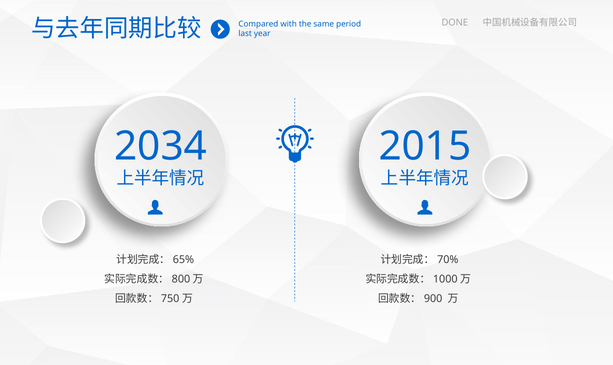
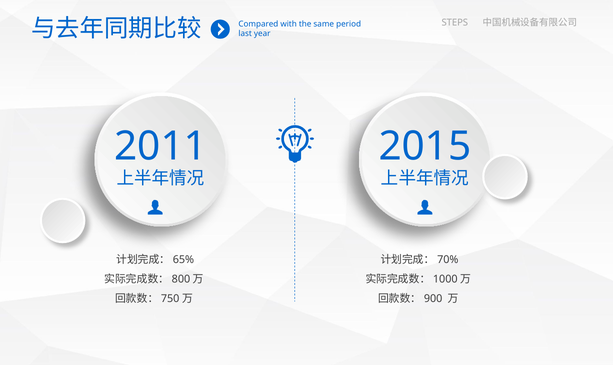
DONE: DONE -> STEPS
2034: 2034 -> 2011
